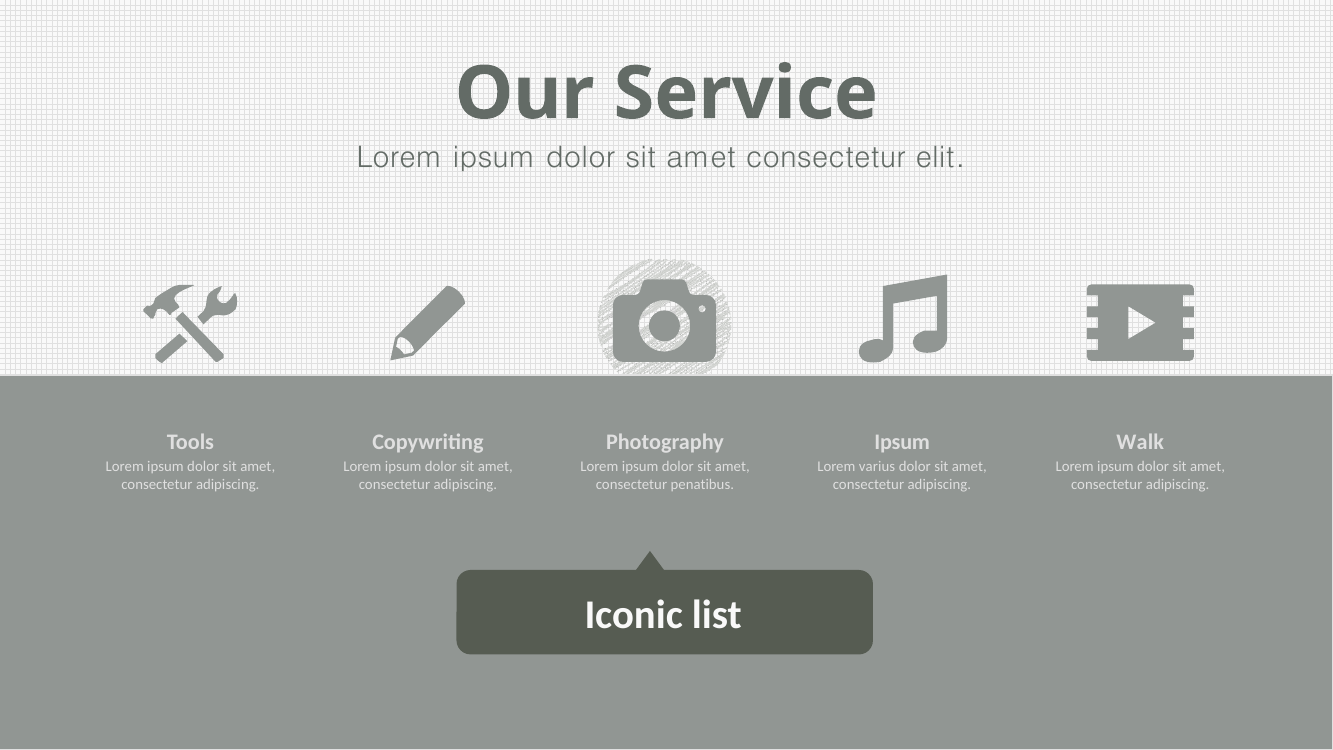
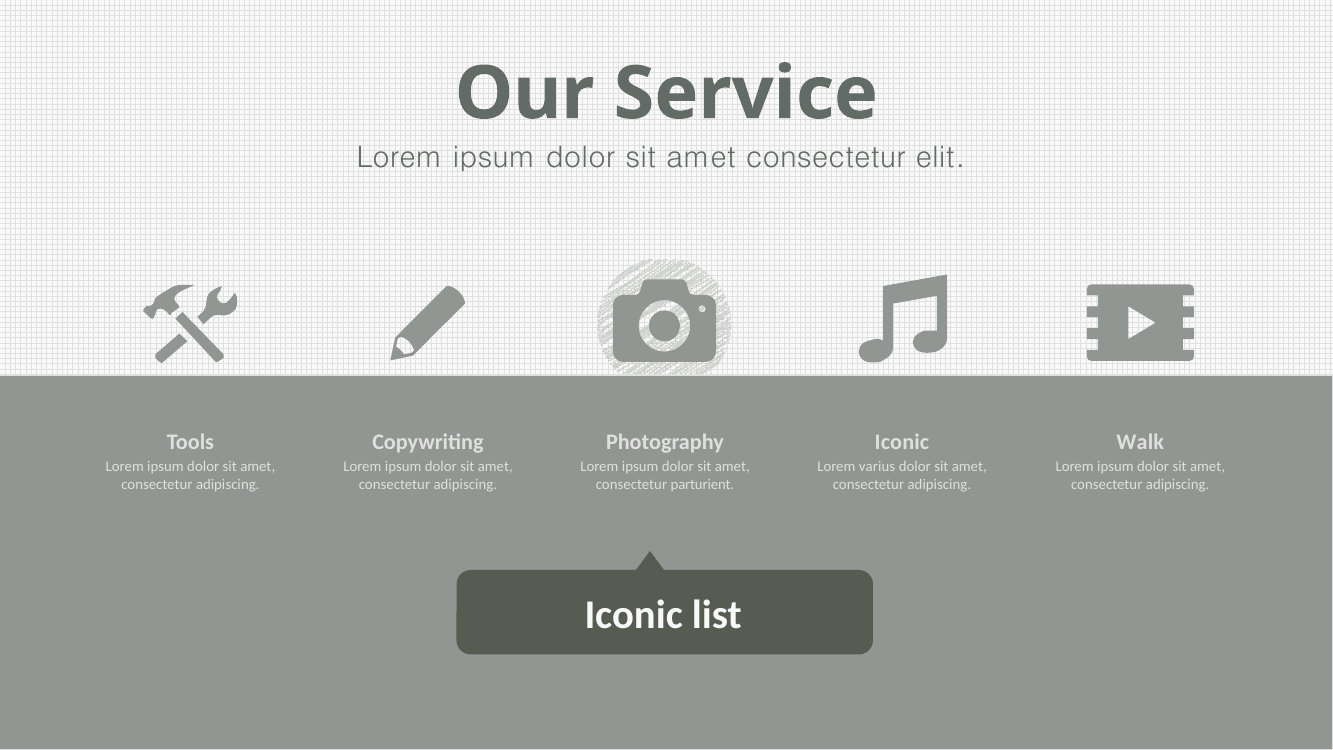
Ipsum at (902, 442): Ipsum -> Iconic
penatibus: penatibus -> parturient
